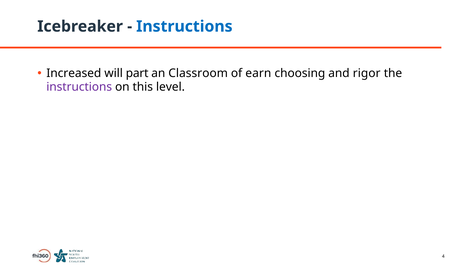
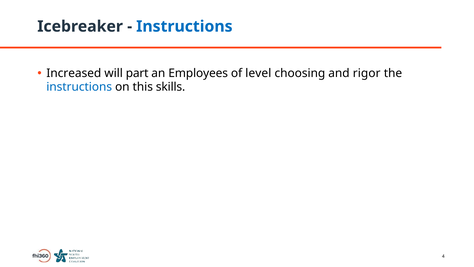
Classroom: Classroom -> Employees
earn: earn -> level
instructions at (79, 87) colour: purple -> blue
level: level -> skills
